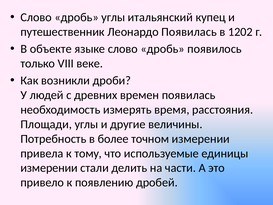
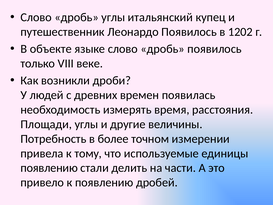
Леонардо Появилась: Появилась -> Появилось
измерении at (49, 168): измерении -> появлению
